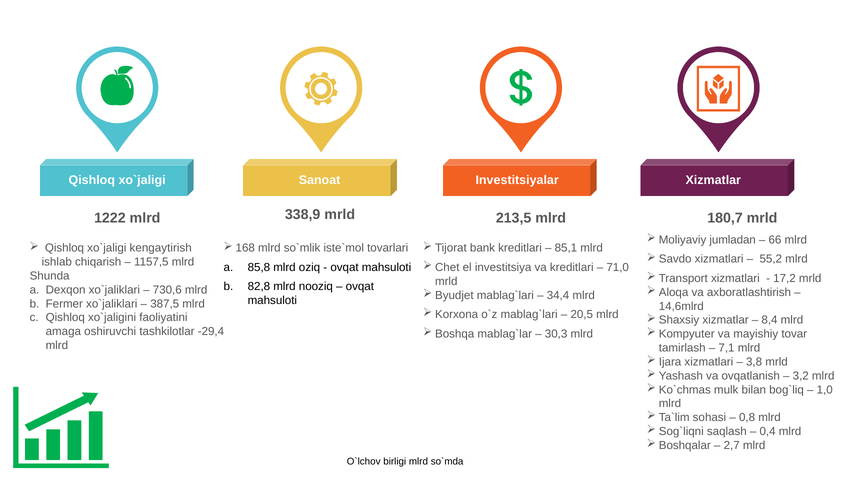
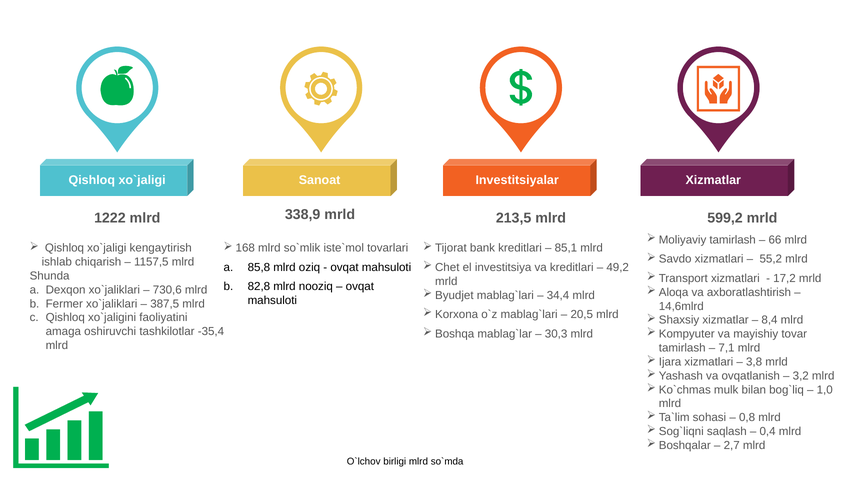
180,7: 180,7 -> 599,2
jumladan at (733, 240): jumladan -> tamirlash
71,0: 71,0 -> 49,2
-29,4: -29,4 -> -35,4
